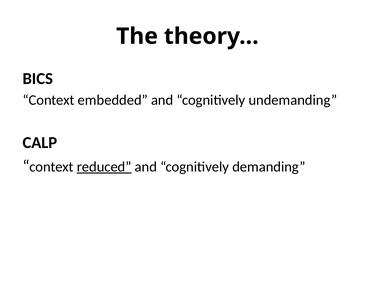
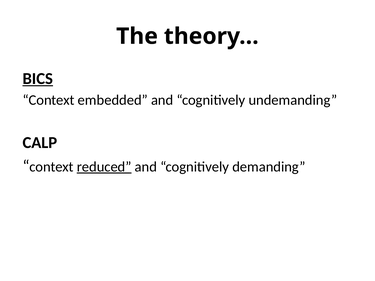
BICS underline: none -> present
